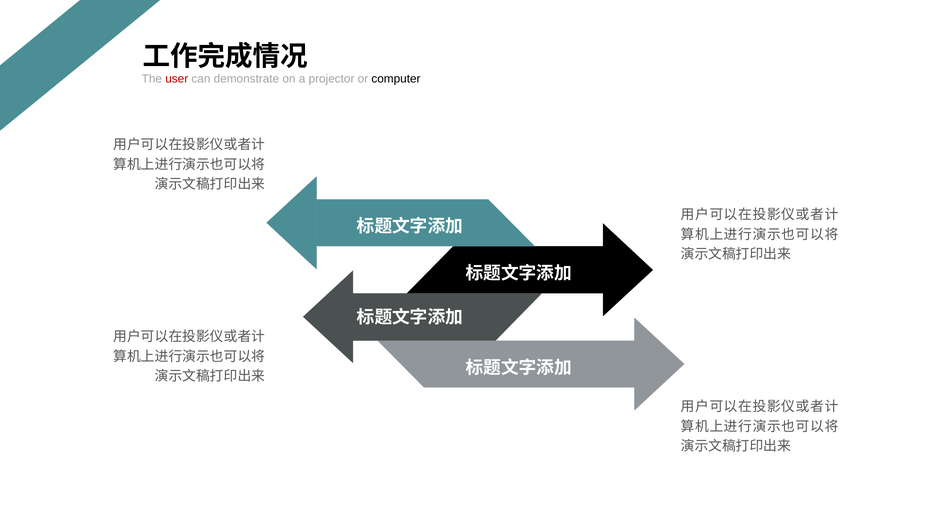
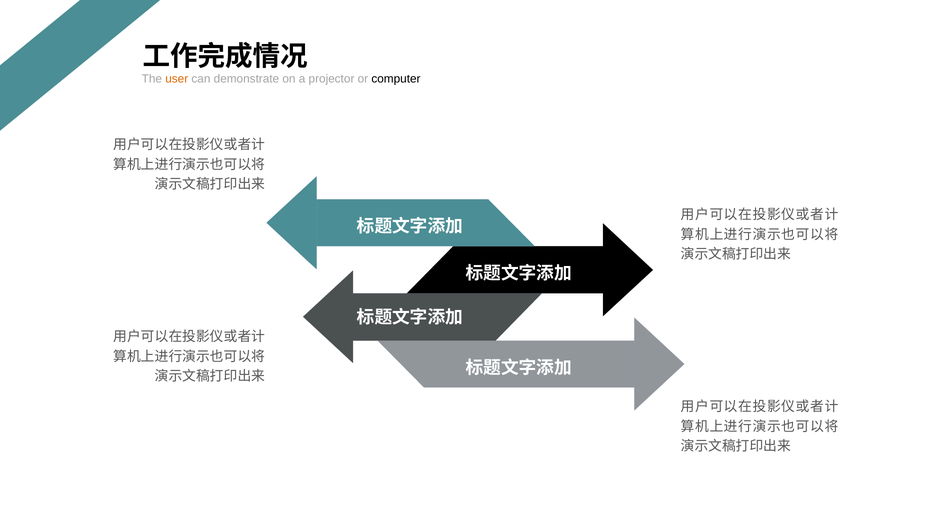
user colour: red -> orange
